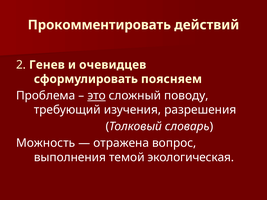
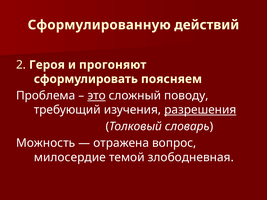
Прокомментировать: Прокомментировать -> Сформулированную
Генев: Генев -> Героя
очевидцев: очевидцев -> прогоняют
разрешения underline: none -> present
выполнения: выполнения -> милосердие
экологическая: экологическая -> злободневная
